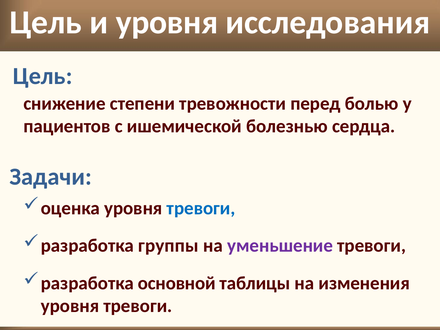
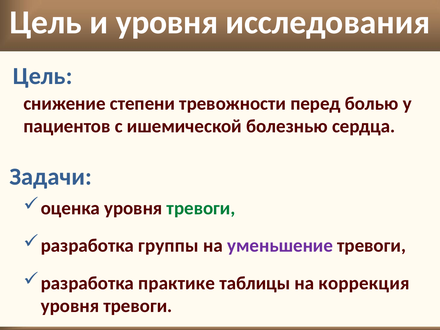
тревоги at (201, 208) colour: blue -> green
основной: основной -> практике
изменения: изменения -> коррекция
